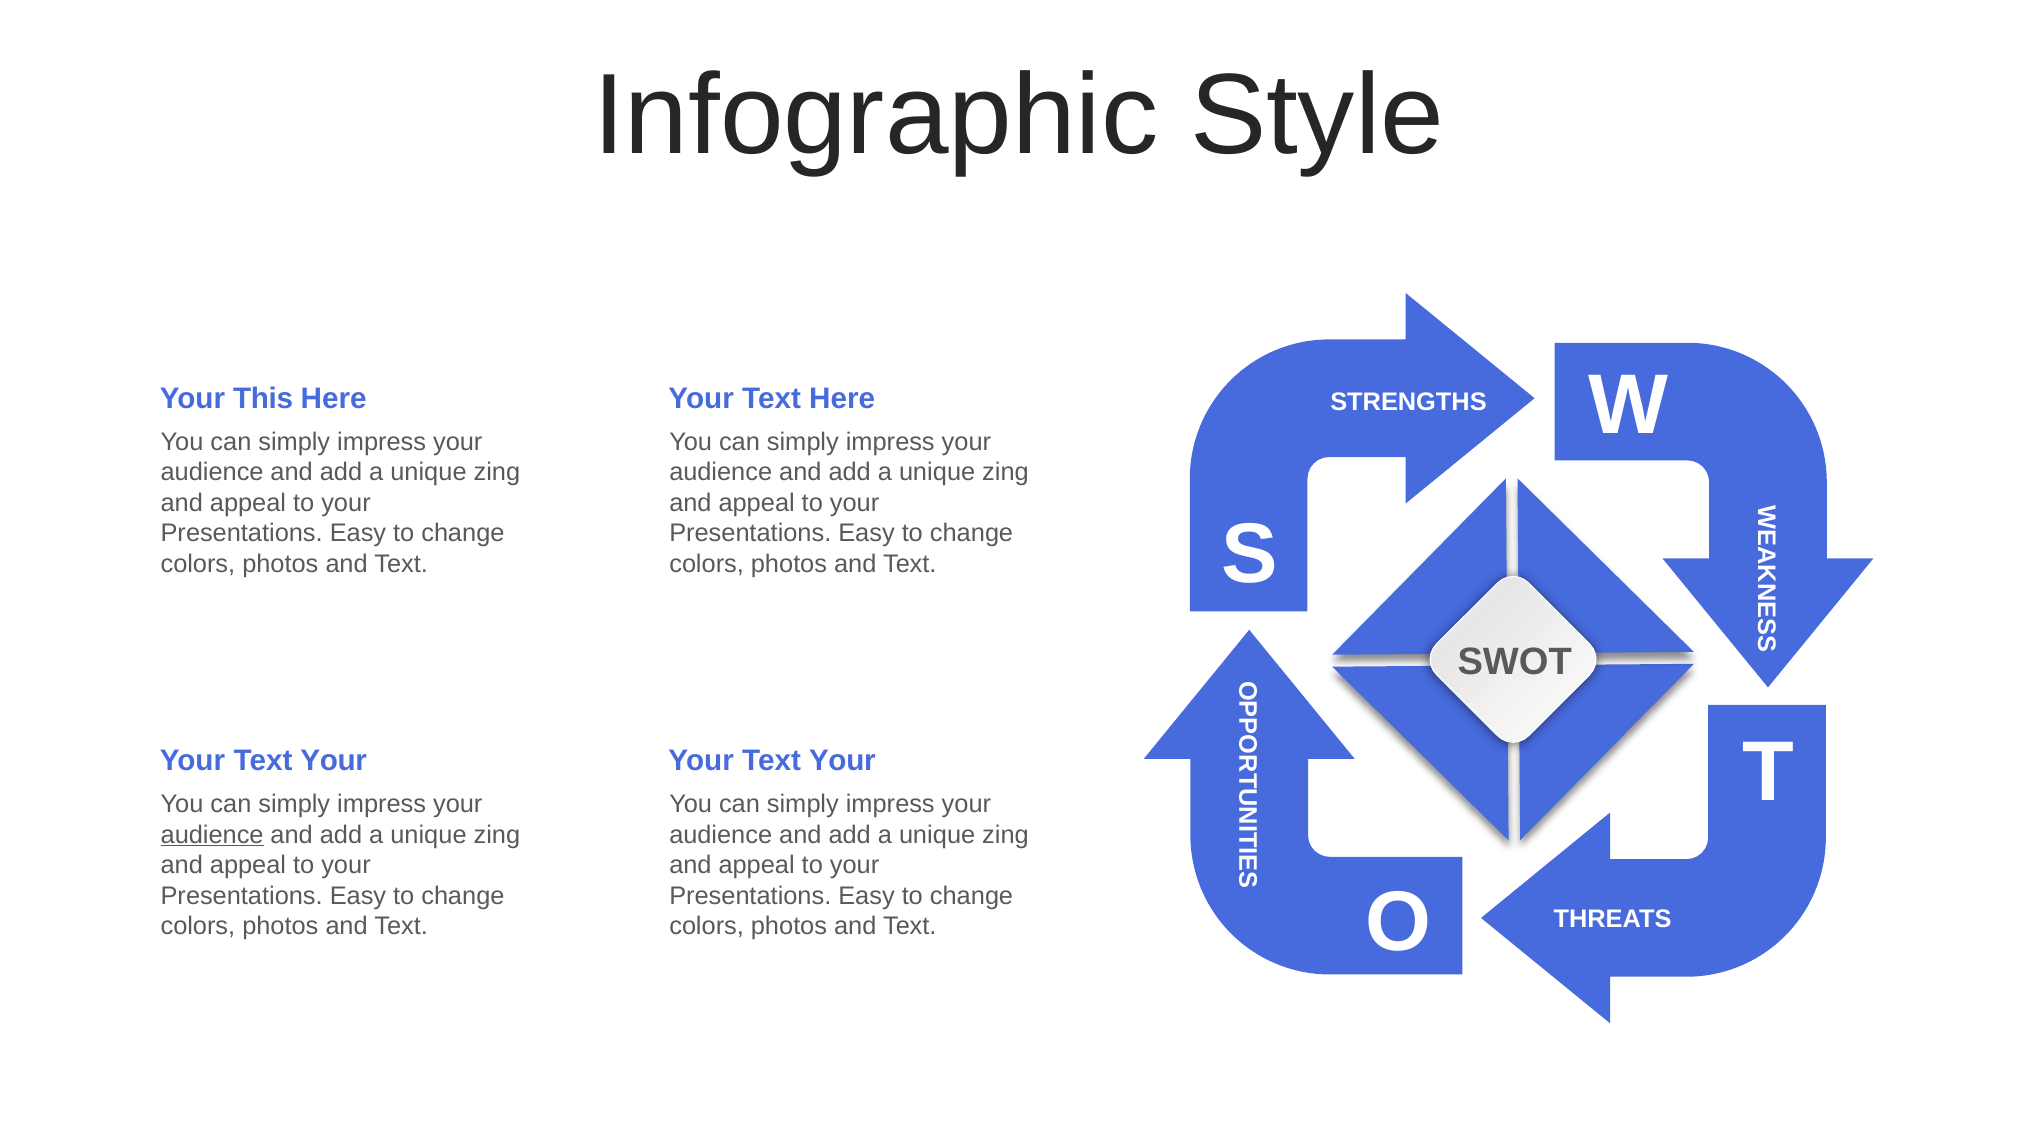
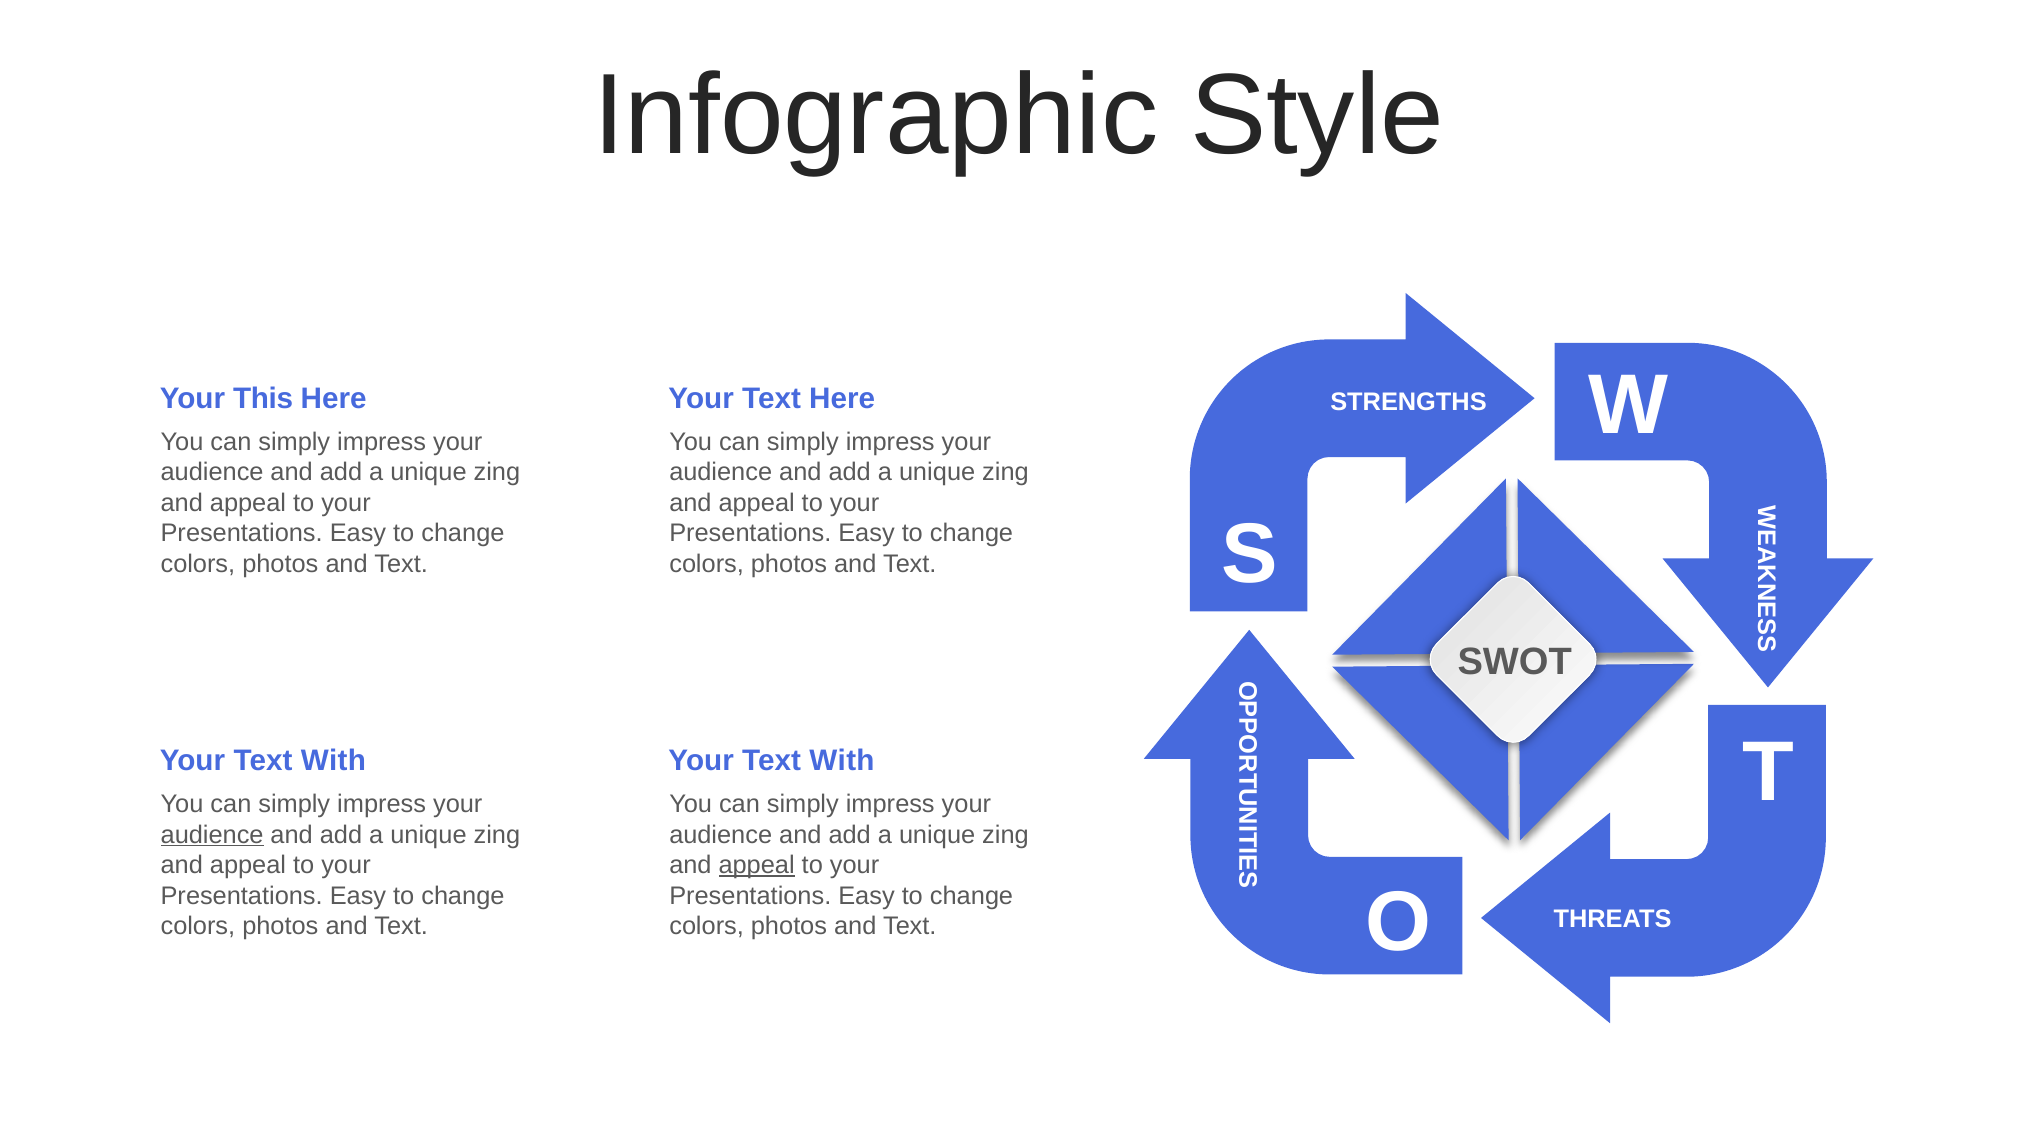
Your at (334, 761): Your -> With
Your at (842, 761): Your -> With
appeal at (757, 866) underline: none -> present
